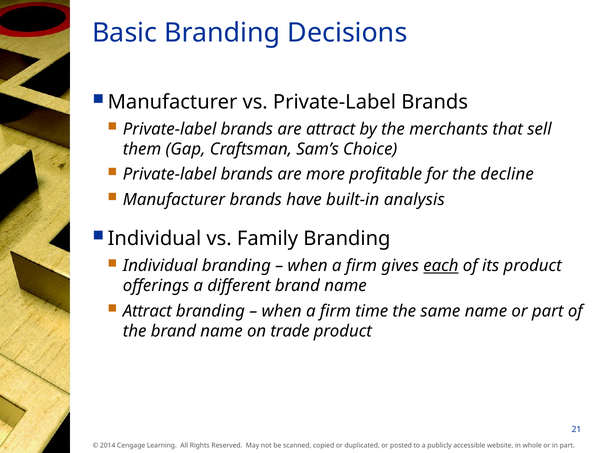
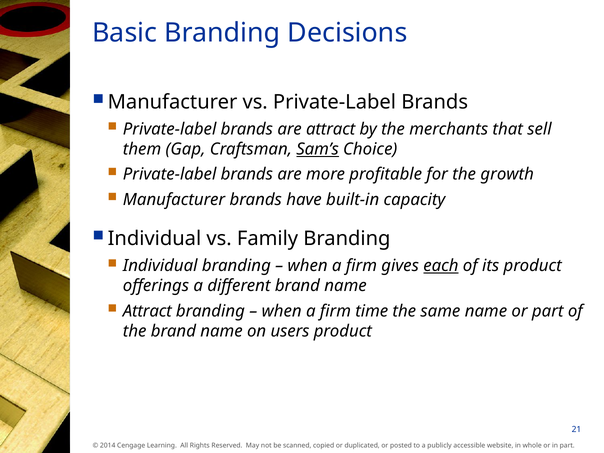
Sam’s underline: none -> present
decline: decline -> growth
analysis: analysis -> capacity
trade: trade -> users
